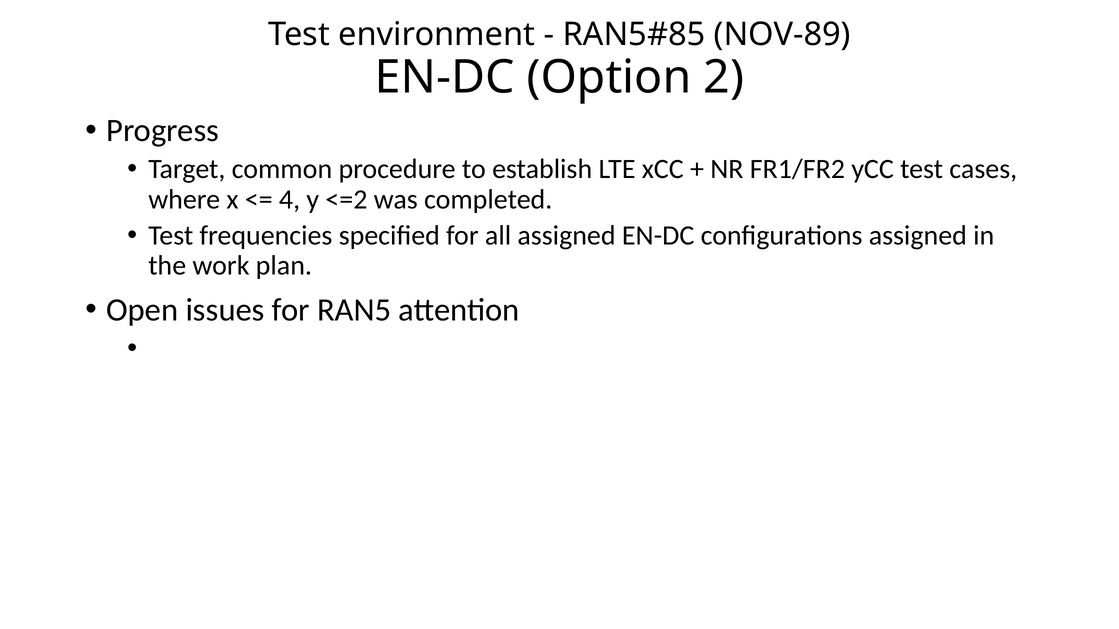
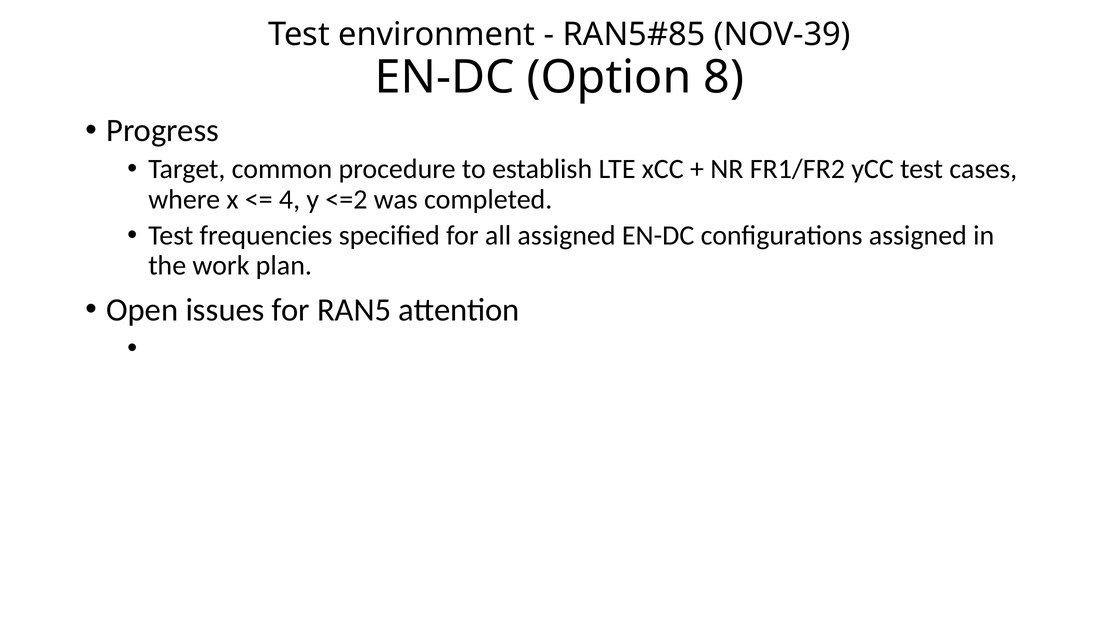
NOV-89: NOV-89 -> NOV-39
2: 2 -> 8
